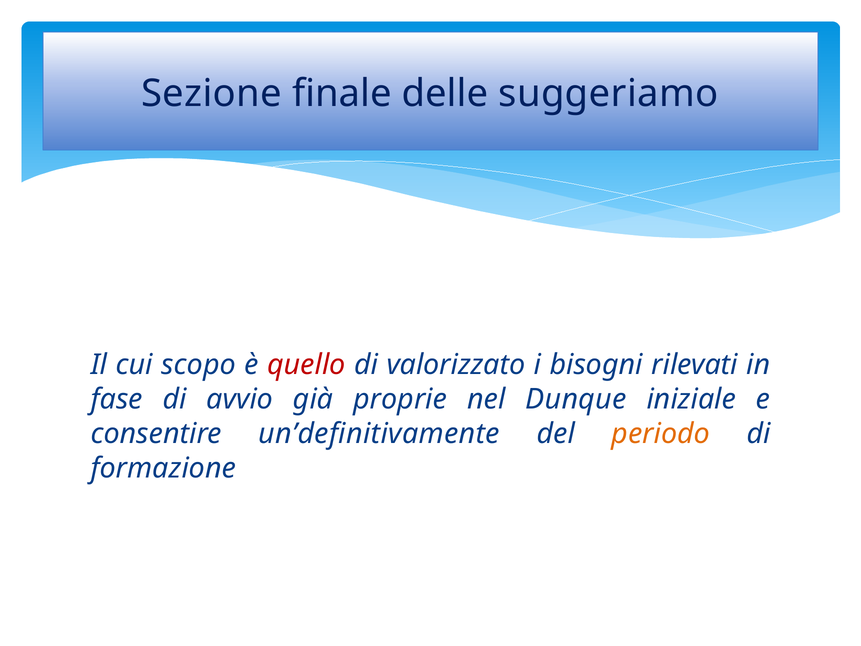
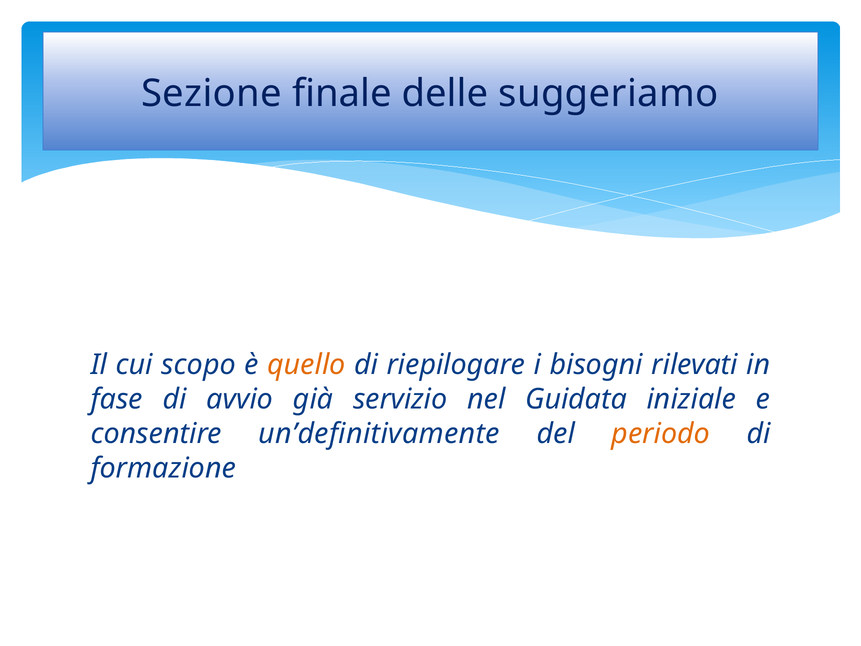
quello colour: red -> orange
valorizzato: valorizzato -> riepilogare
proprie: proprie -> servizio
Dunque: Dunque -> Guidata
